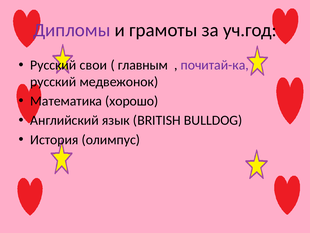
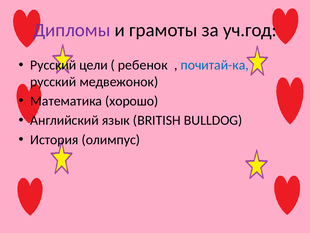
свои: свои -> цели
главным: главным -> ребенок
почитай-ка colour: purple -> blue
